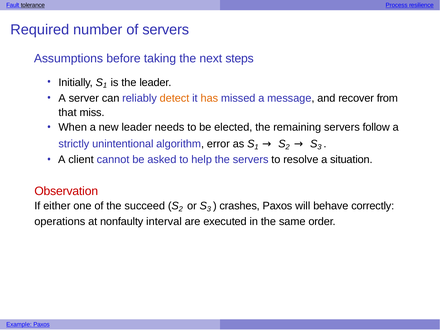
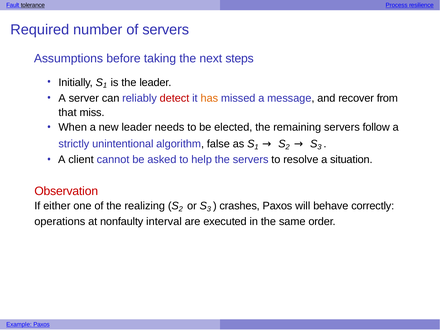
detect colour: orange -> red
error: error -> false
succeed: succeed -> realizing
